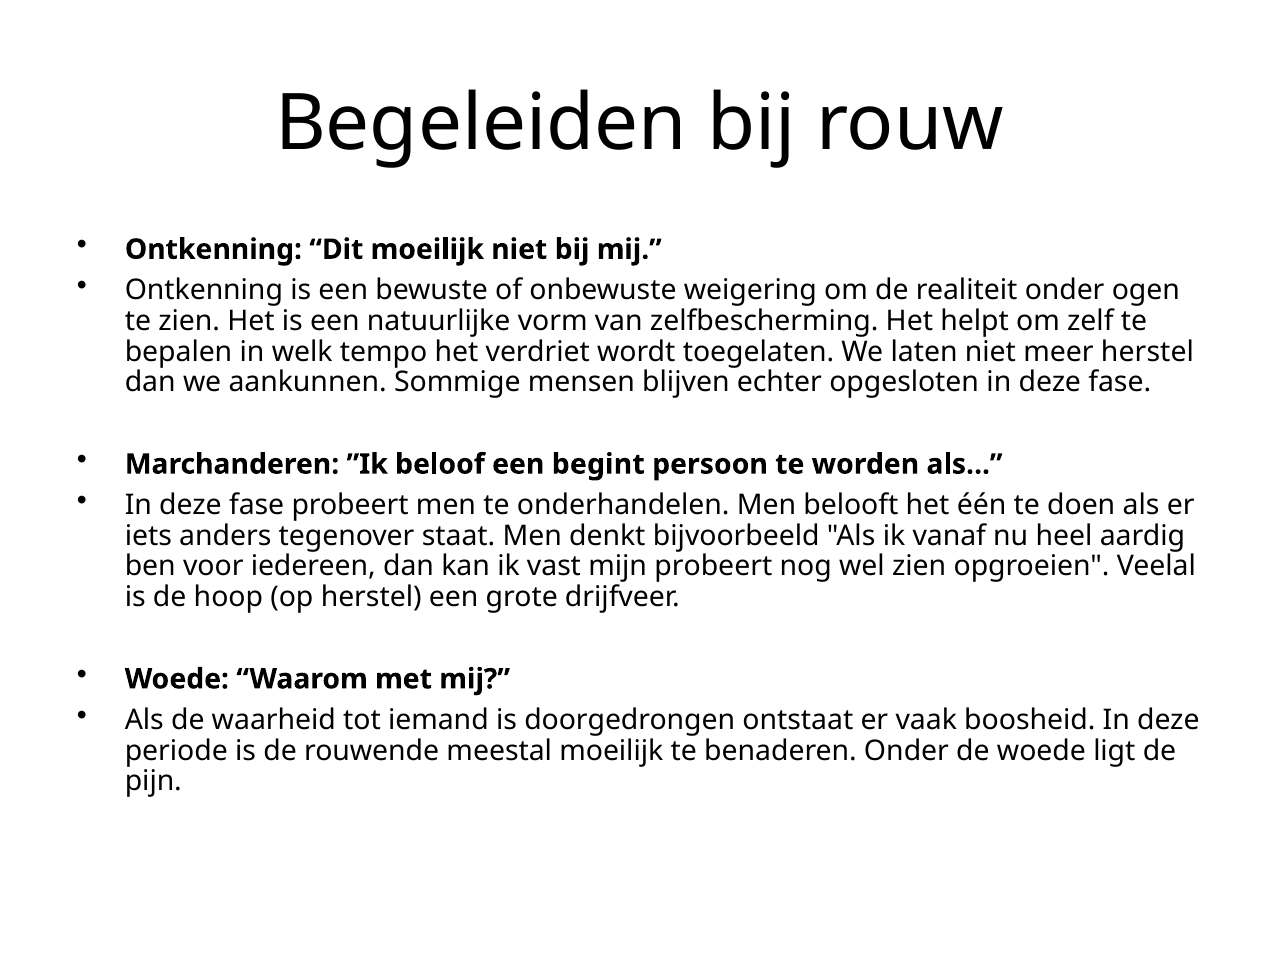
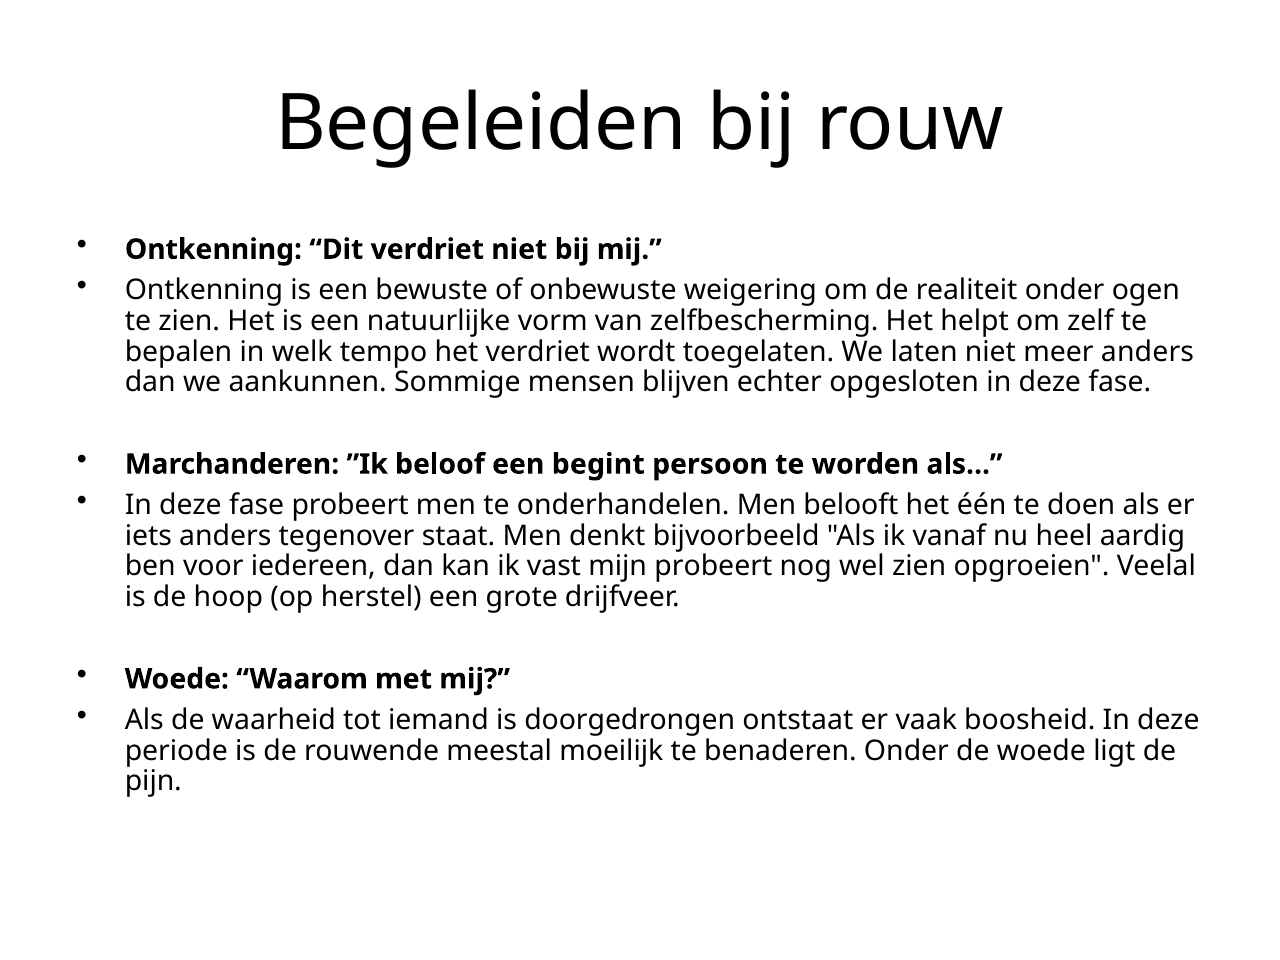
Dit moeilijk: moeilijk -> verdriet
meer herstel: herstel -> anders
